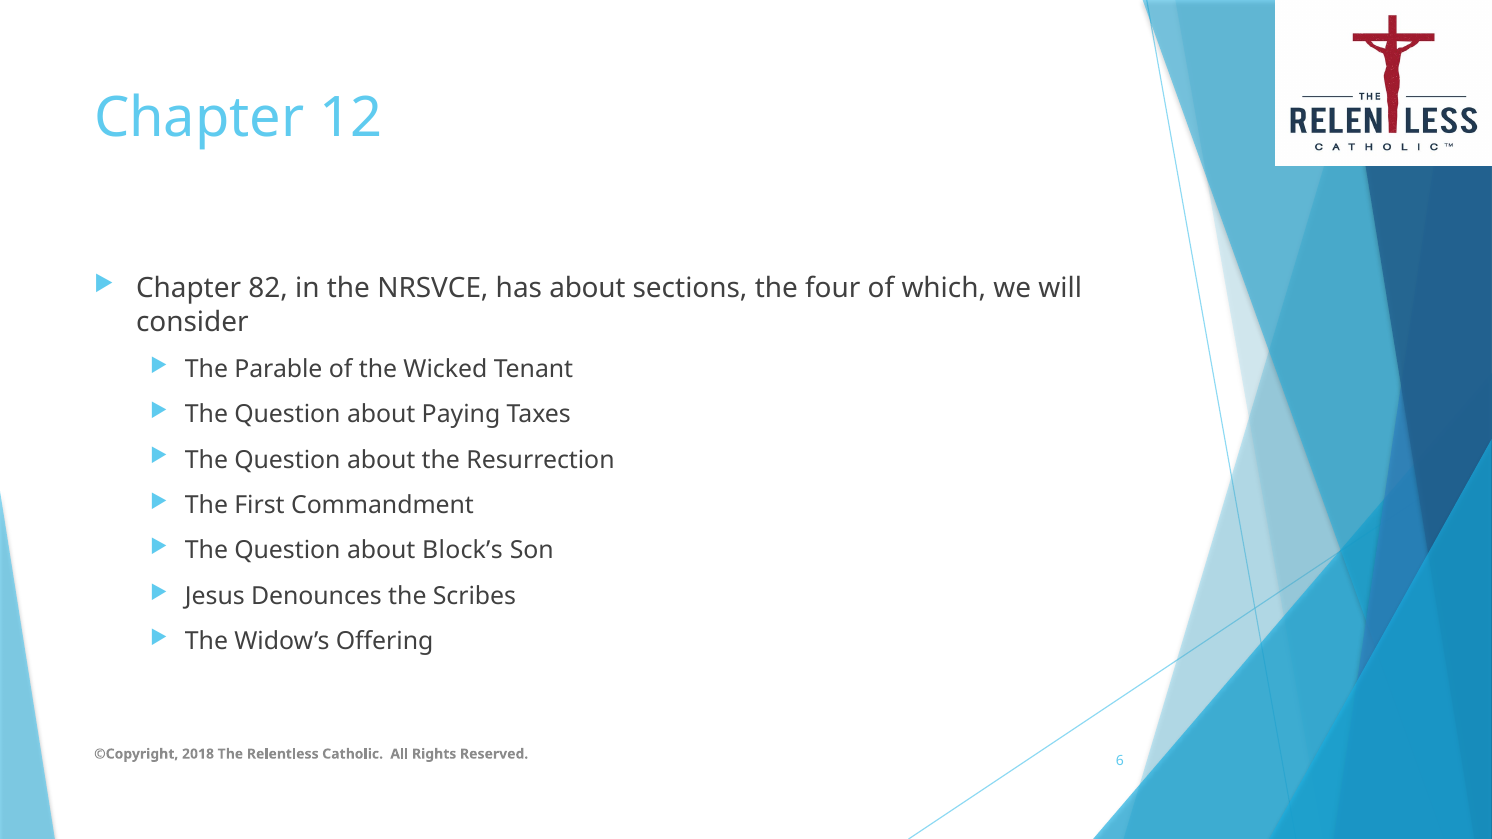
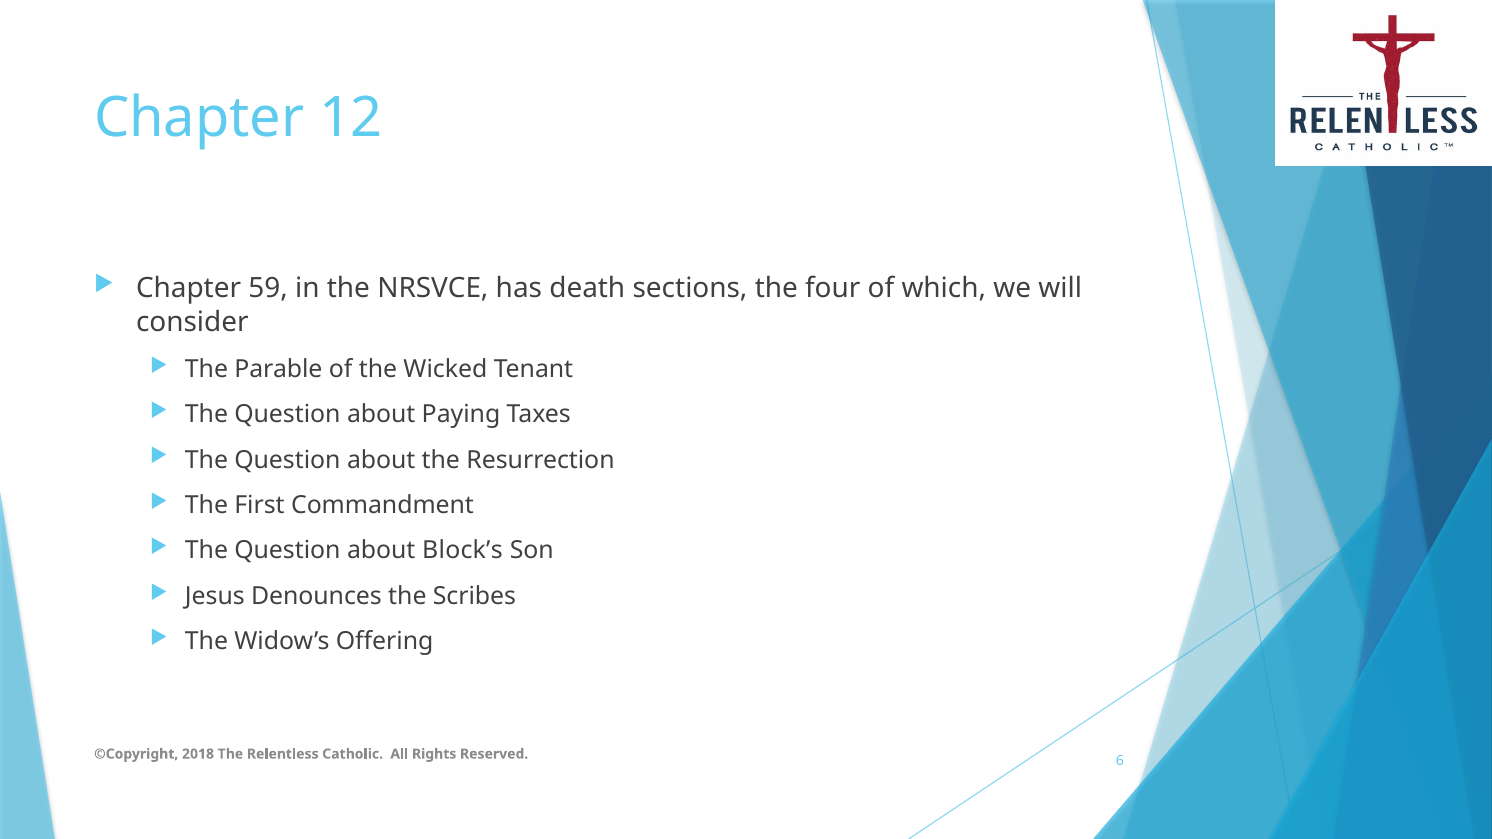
82: 82 -> 59
has about: about -> death
